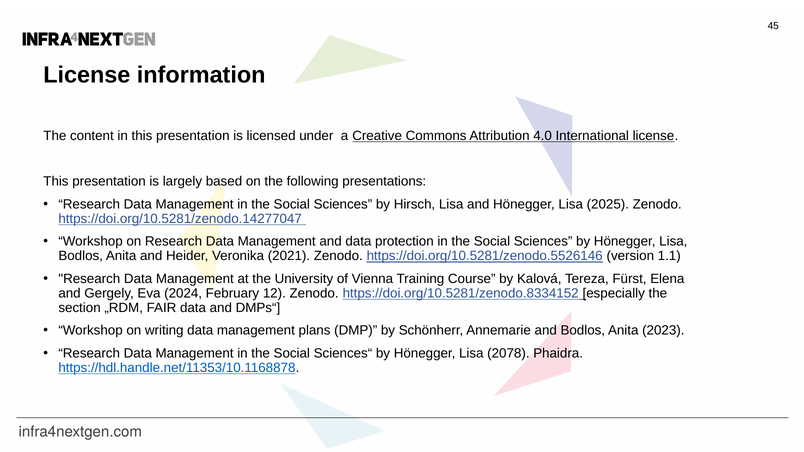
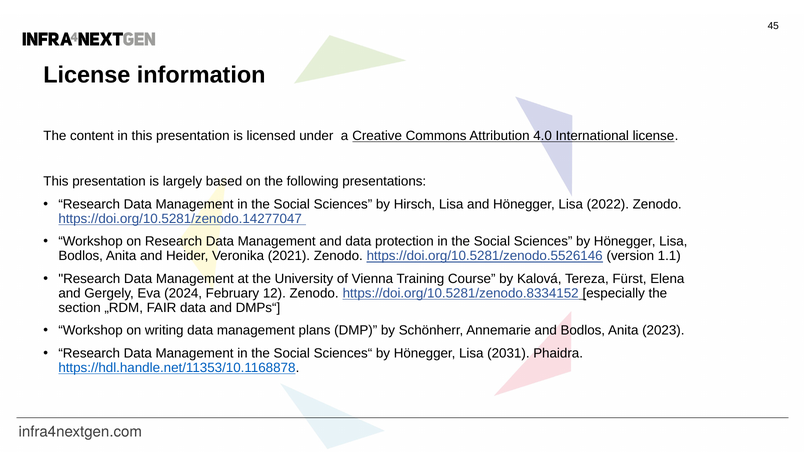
2025: 2025 -> 2022
2078: 2078 -> 2031
